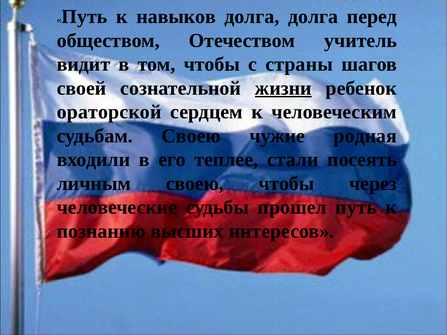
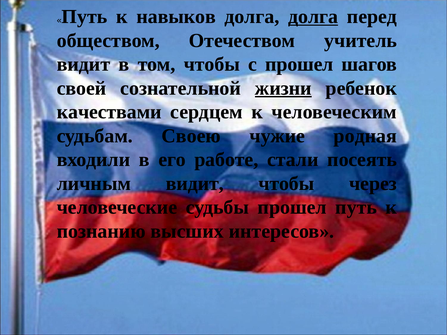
долга at (313, 17) underline: none -> present
с страны: страны -> прошел
ораторской: ораторской -> качествами
теплее: теплее -> работе
личным своею: своею -> видит
